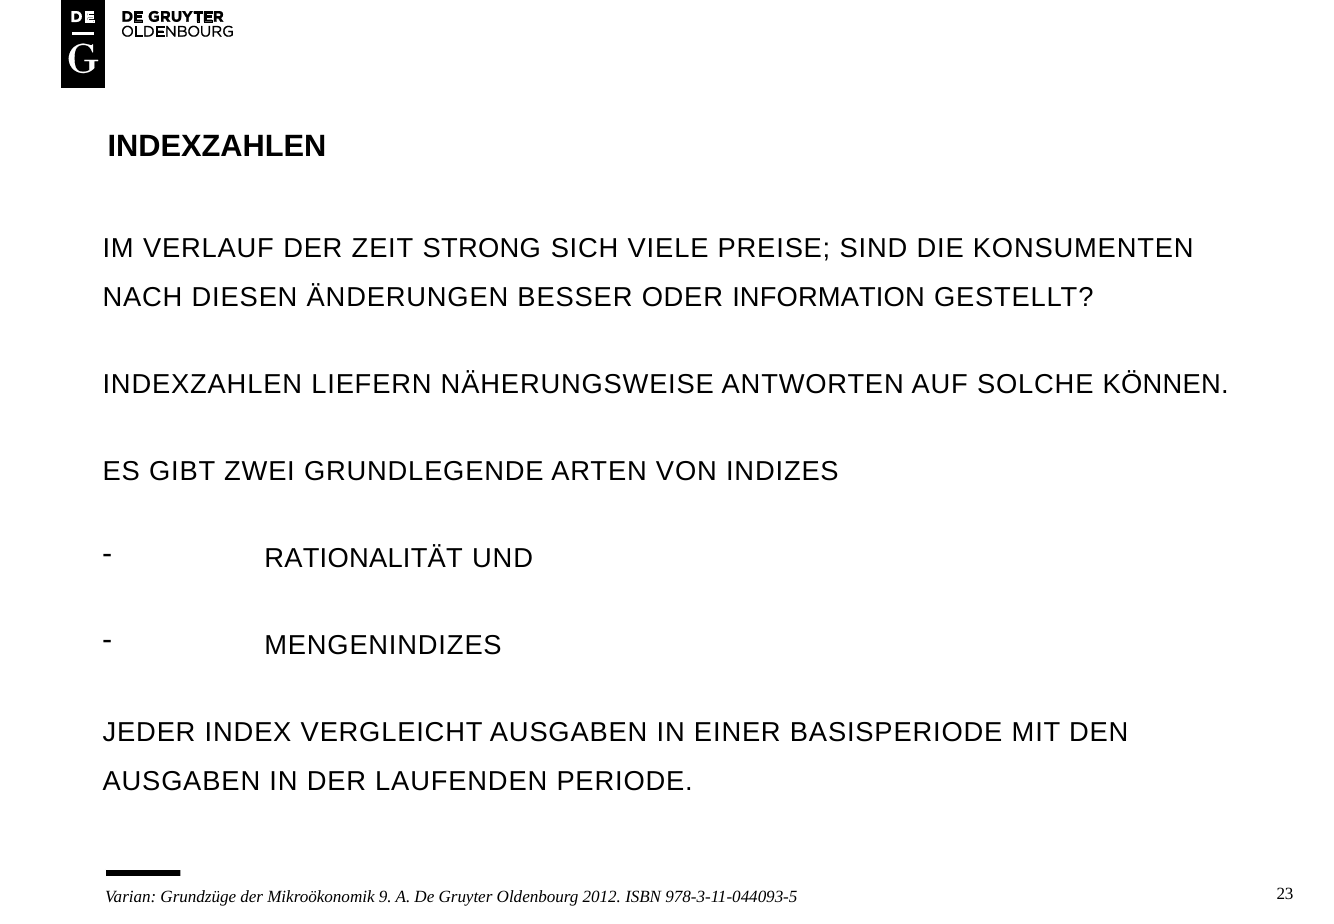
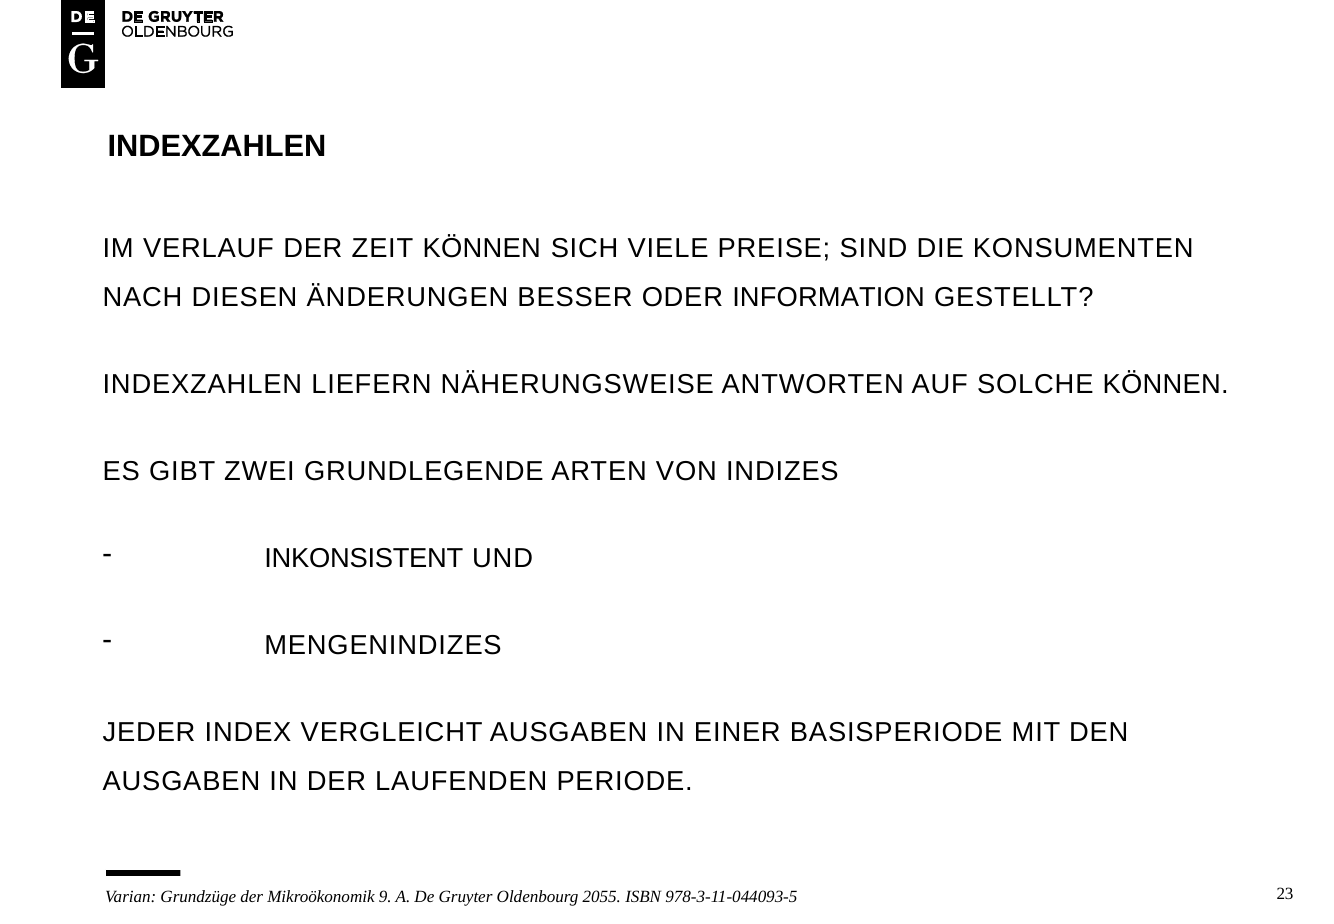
ZEIT STRONG: STRONG -> KÖNNEN
RATIONALITÄT: RATIONALITÄT -> INKONSISTENT
2012: 2012 -> 2055
